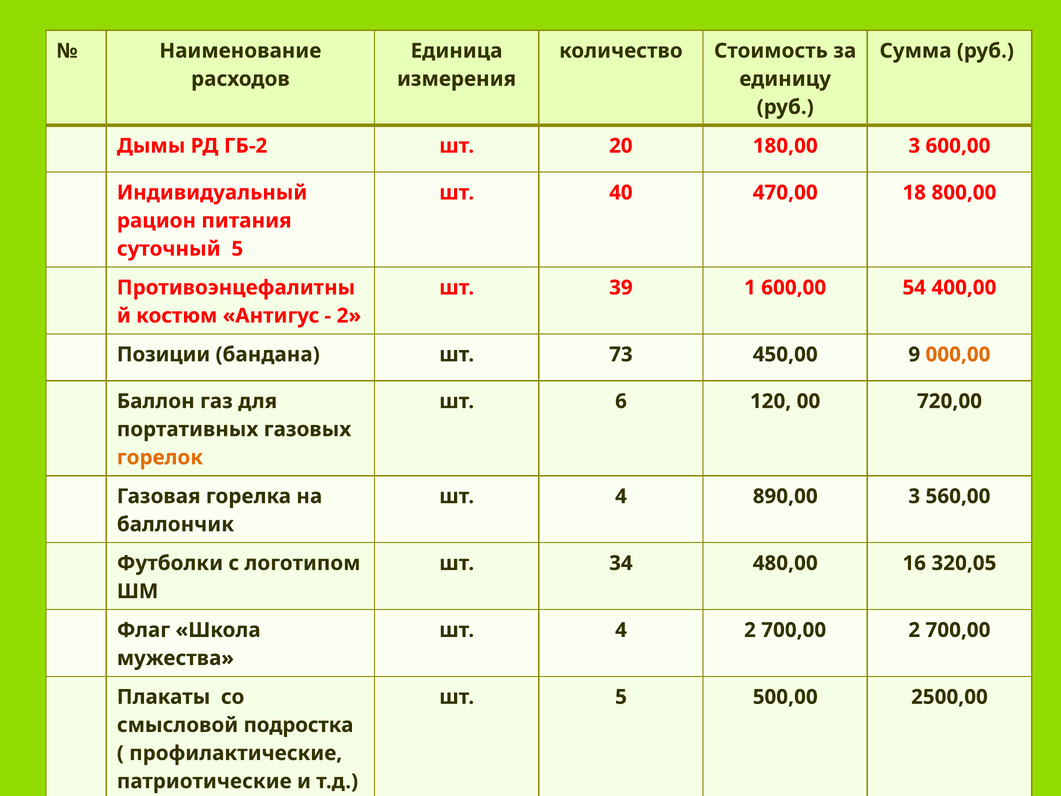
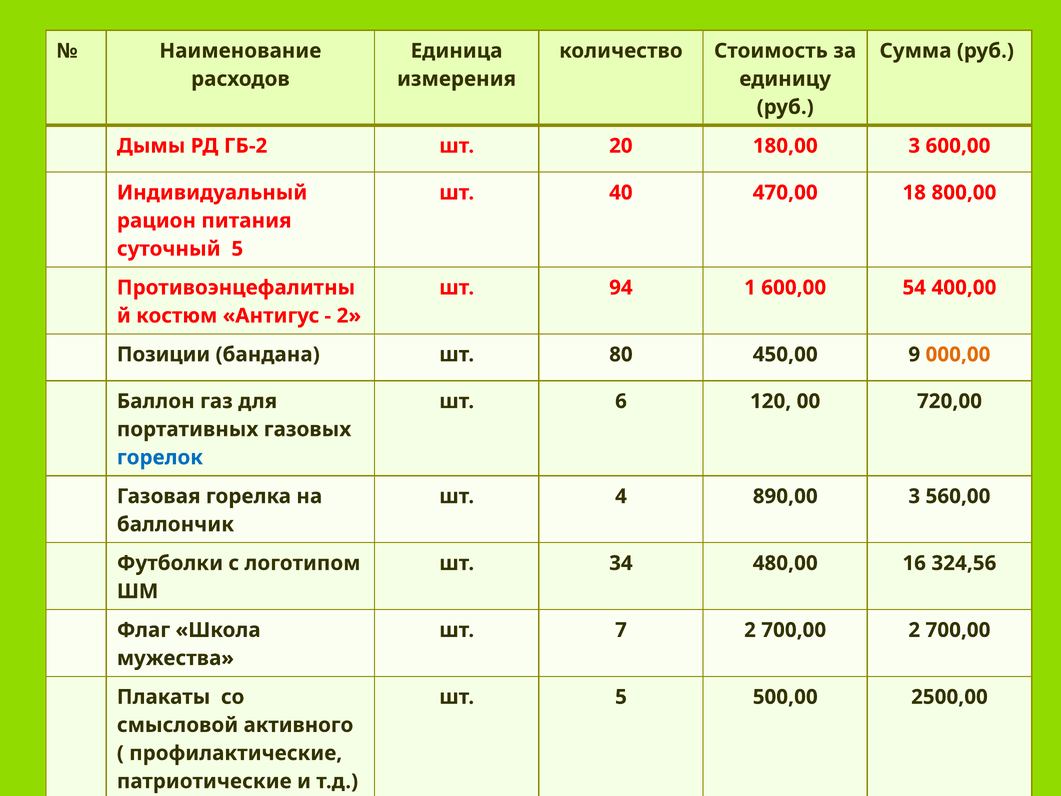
39: 39 -> 94
73: 73 -> 80
горелок colour: orange -> blue
320,05: 320,05 -> 324,56
4 at (621, 630): 4 -> 7
подростка: подростка -> активного
